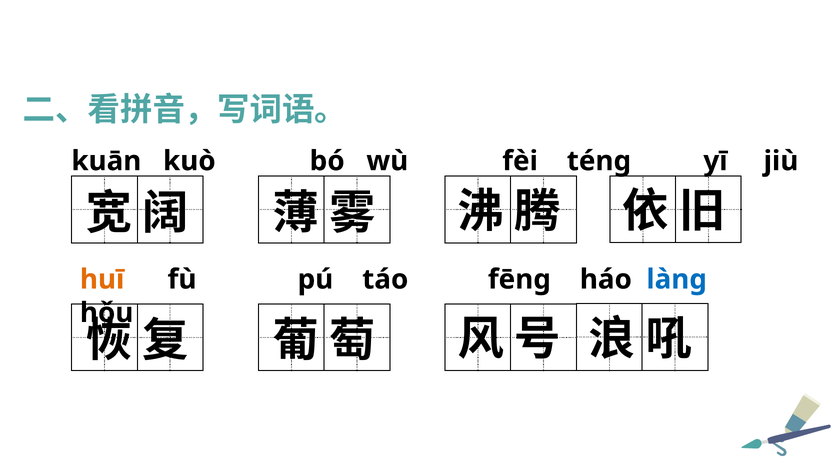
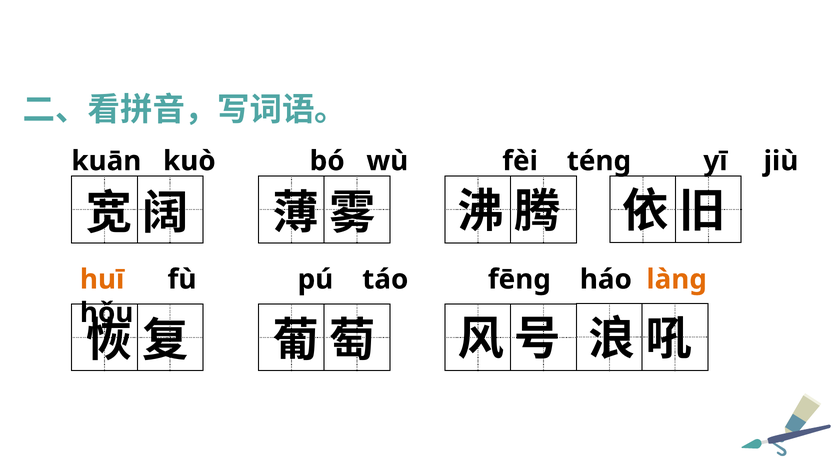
làng colour: blue -> orange
